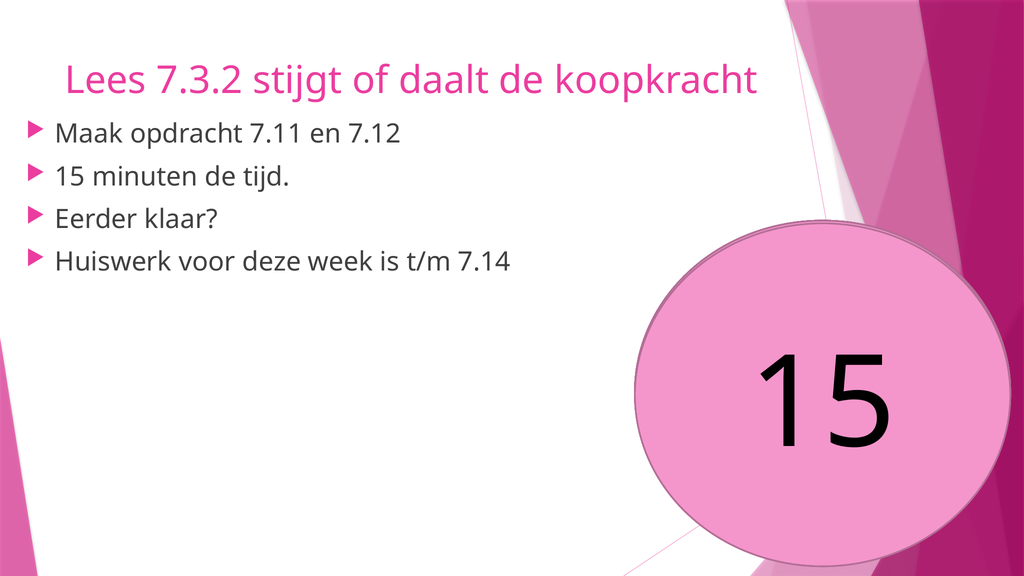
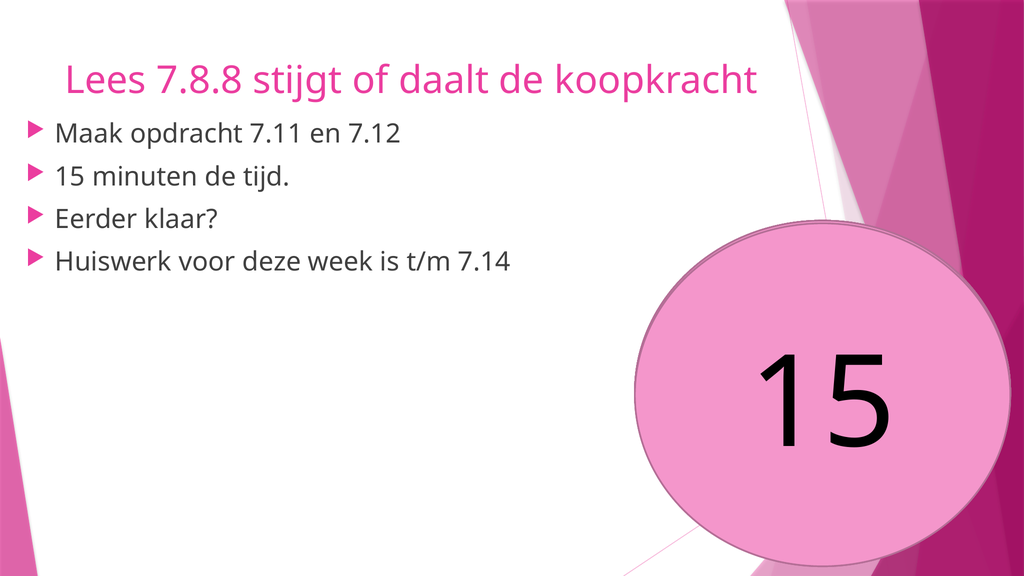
7.3.2: 7.3.2 -> 7.8.8
